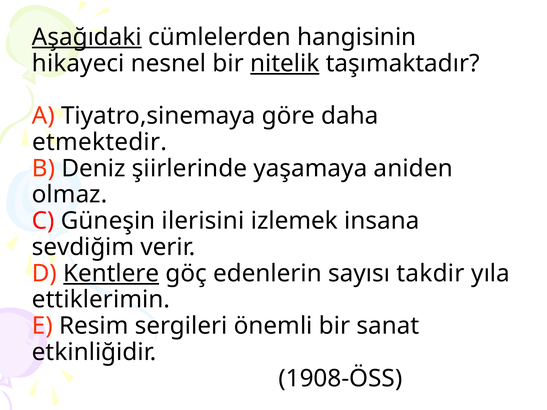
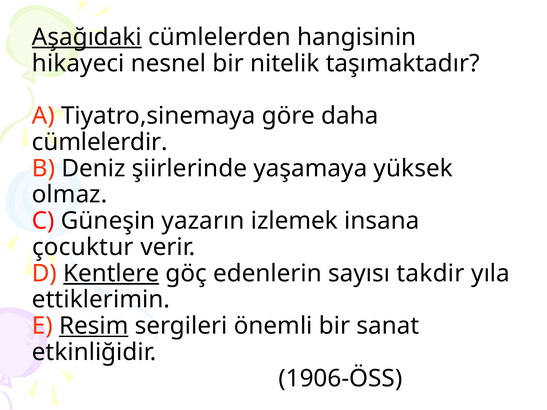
nitelik underline: present -> none
etmektedir: etmektedir -> cümlelerdir
aniden: aniden -> yüksek
ilerisini: ilerisini -> yazarın
sevdiğim: sevdiğim -> çocuktur
Resim underline: none -> present
1908-ÖSS: 1908-ÖSS -> 1906-ÖSS
